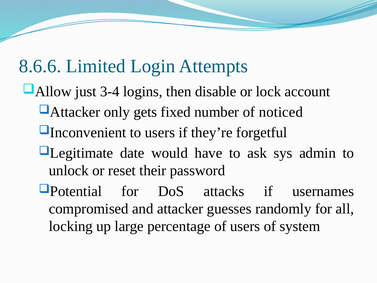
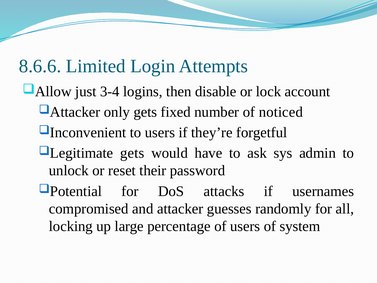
date at (132, 153): date -> gets
